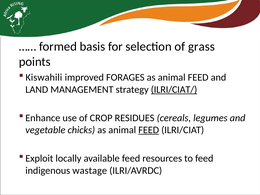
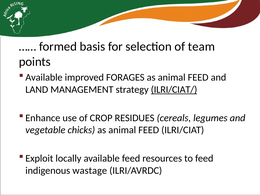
grass: grass -> team
Kiswahili at (44, 77): Kiswahili -> Available
FEED at (149, 130) underline: present -> none
